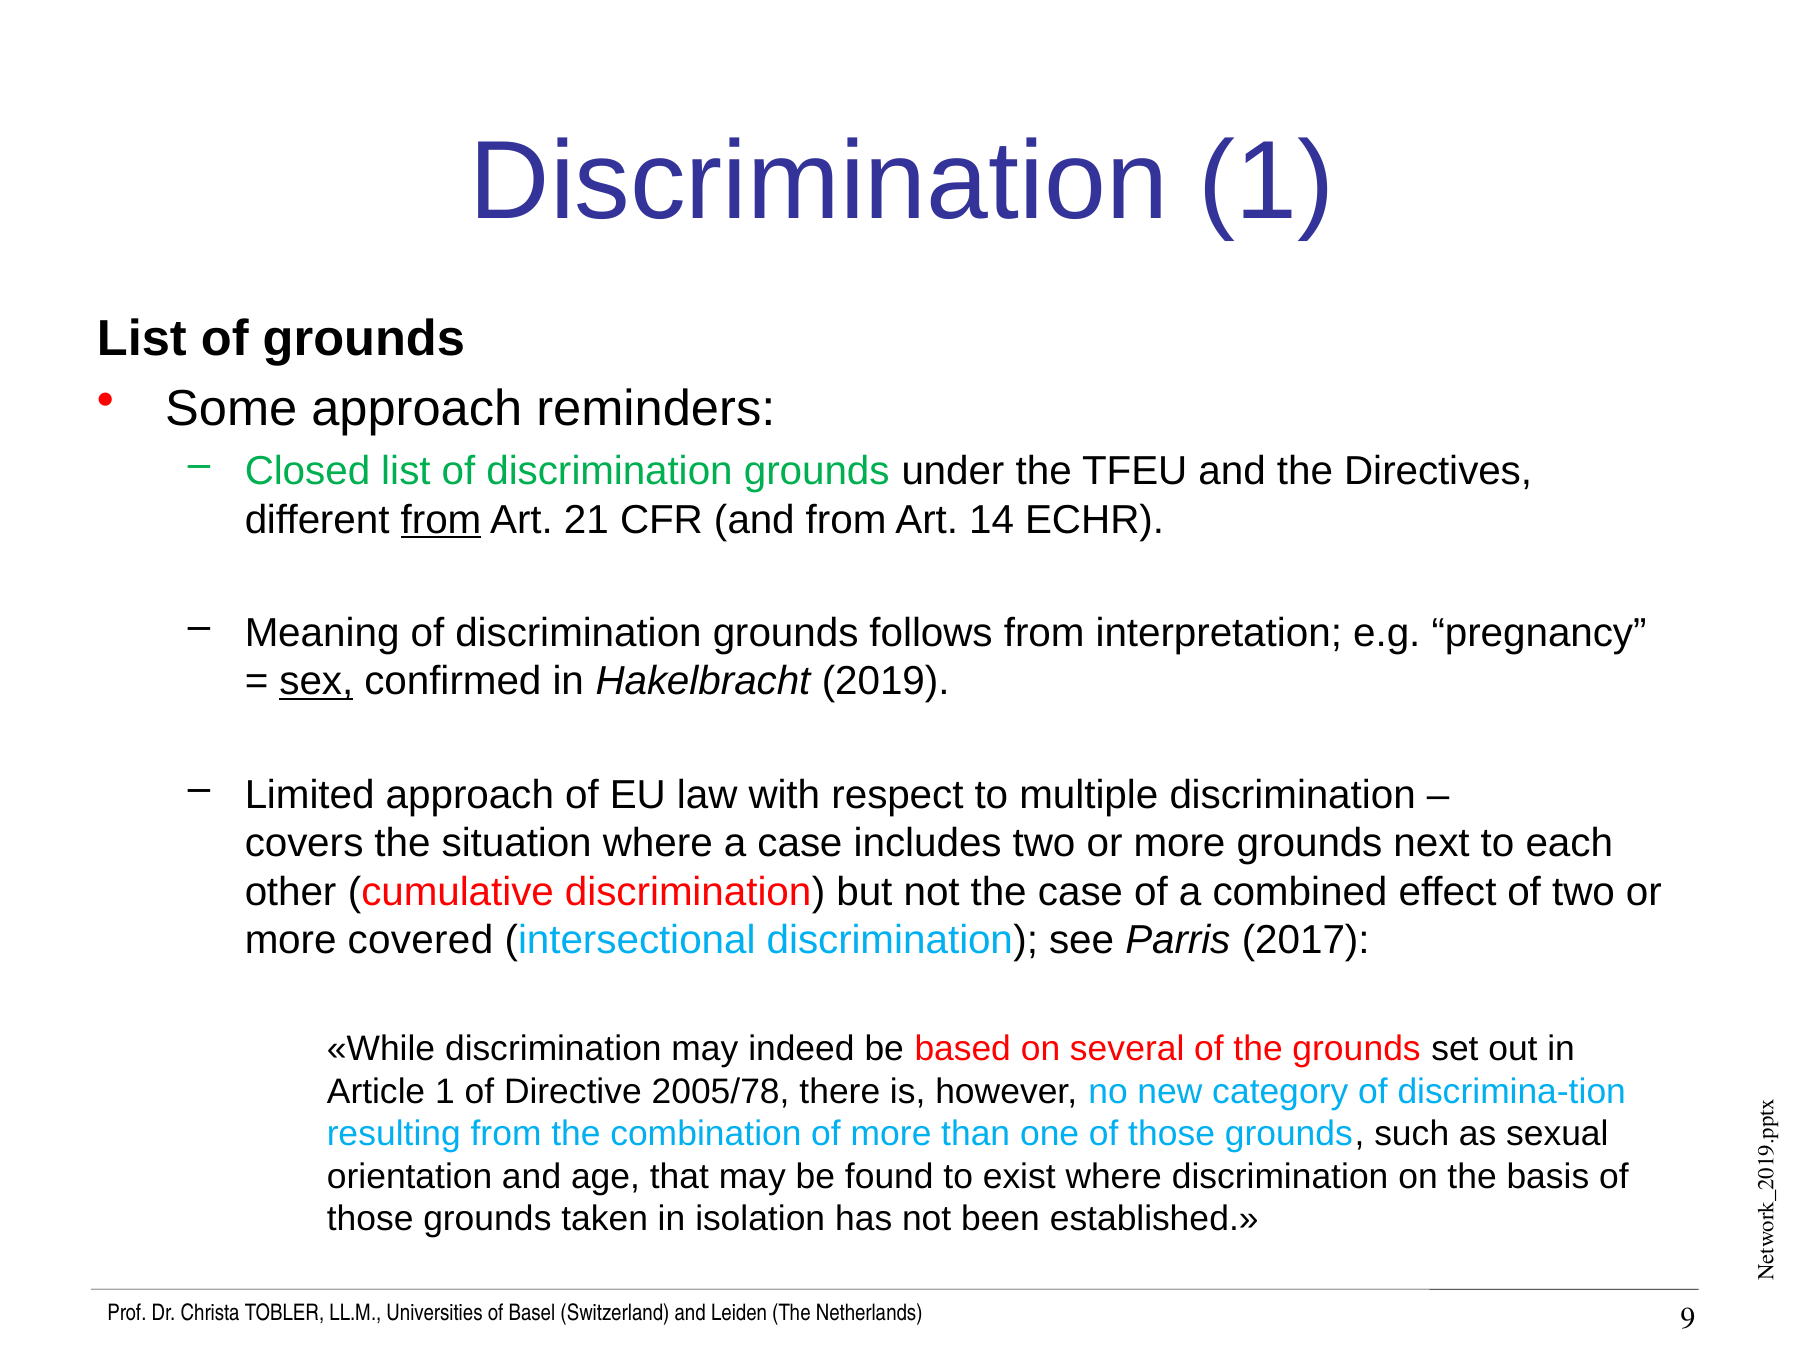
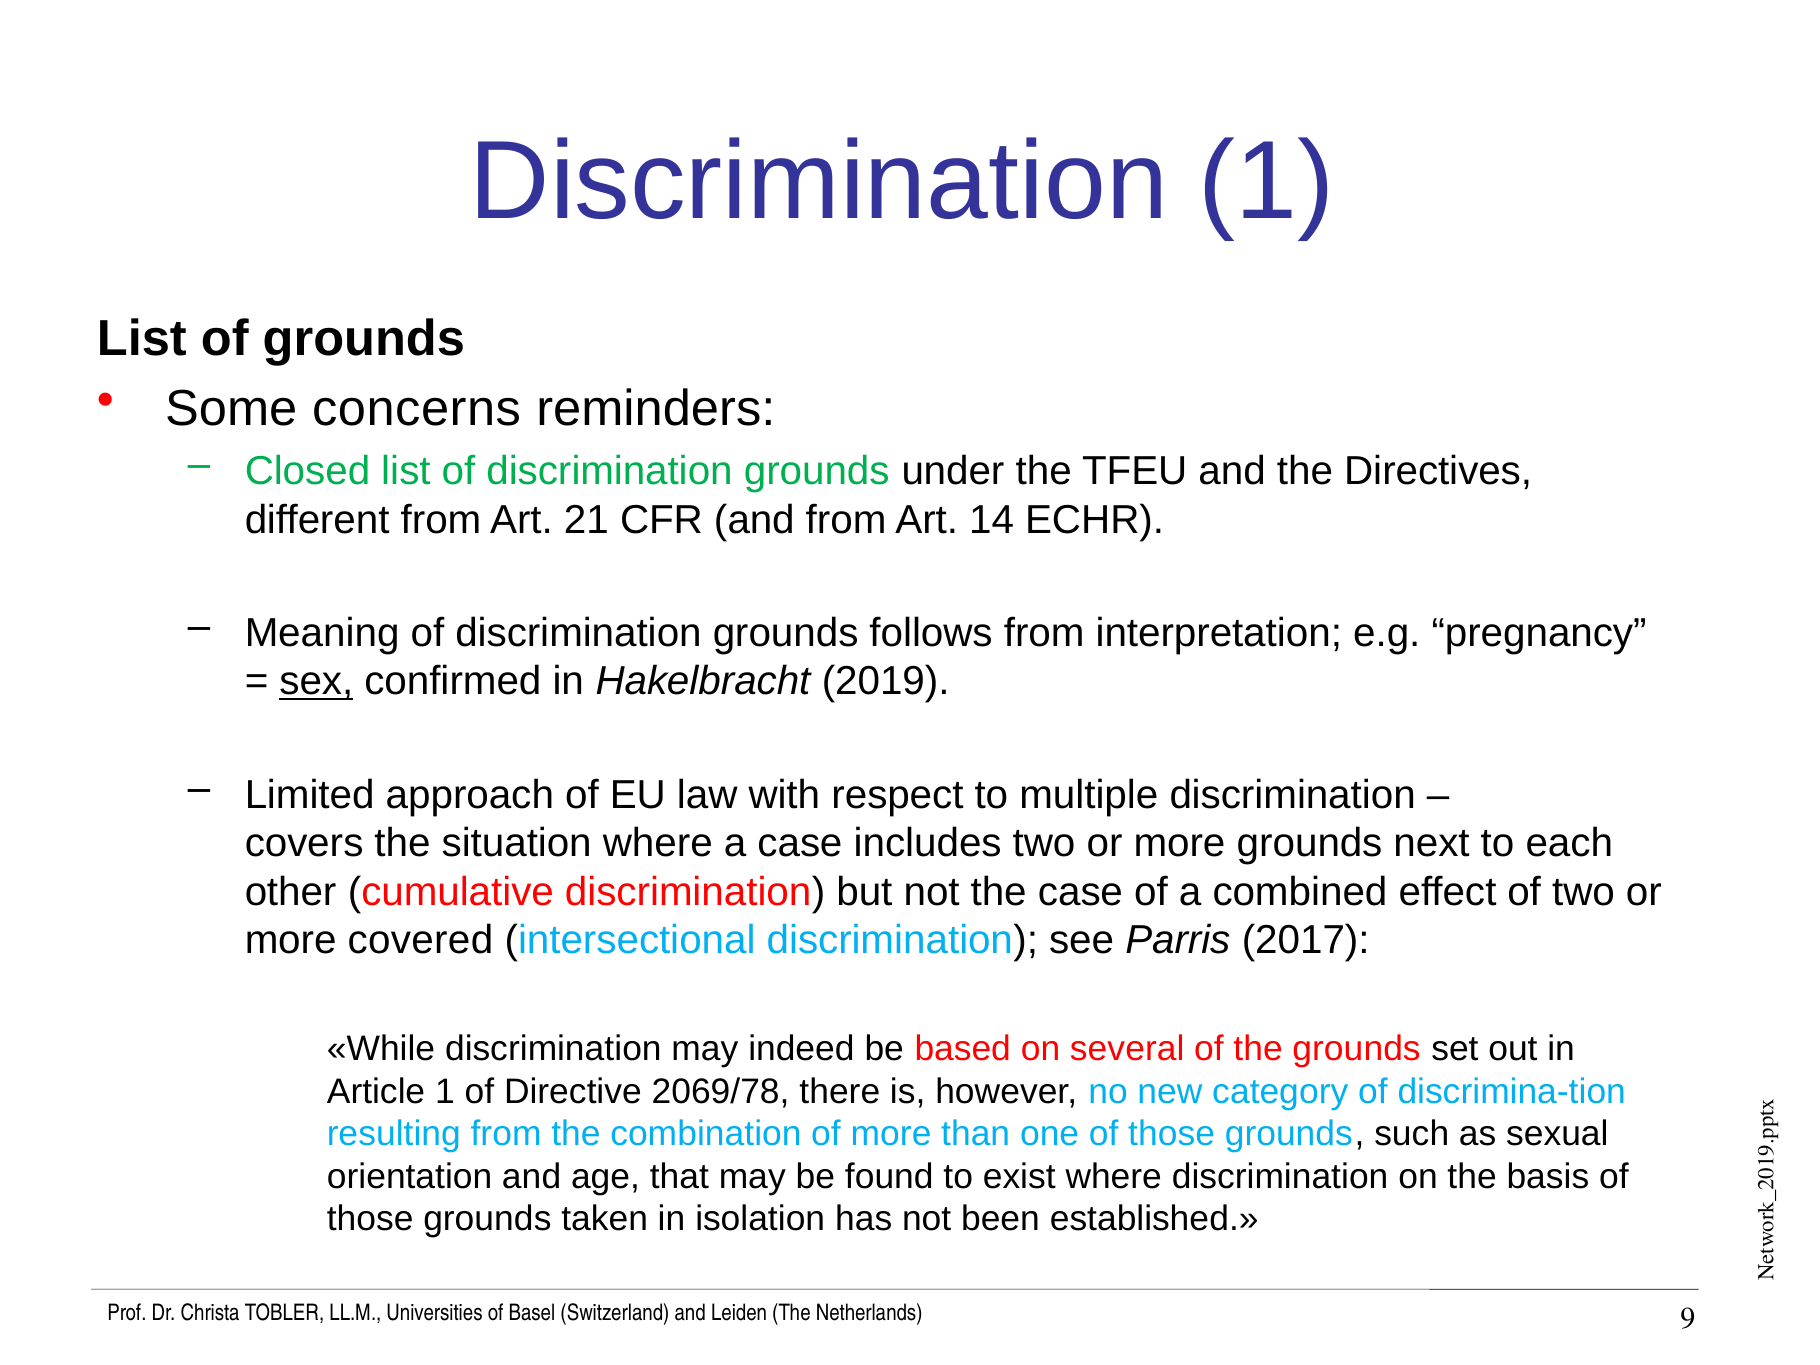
Some approach: approach -> concerns
from at (441, 520) underline: present -> none
2005/78: 2005/78 -> 2069/78
